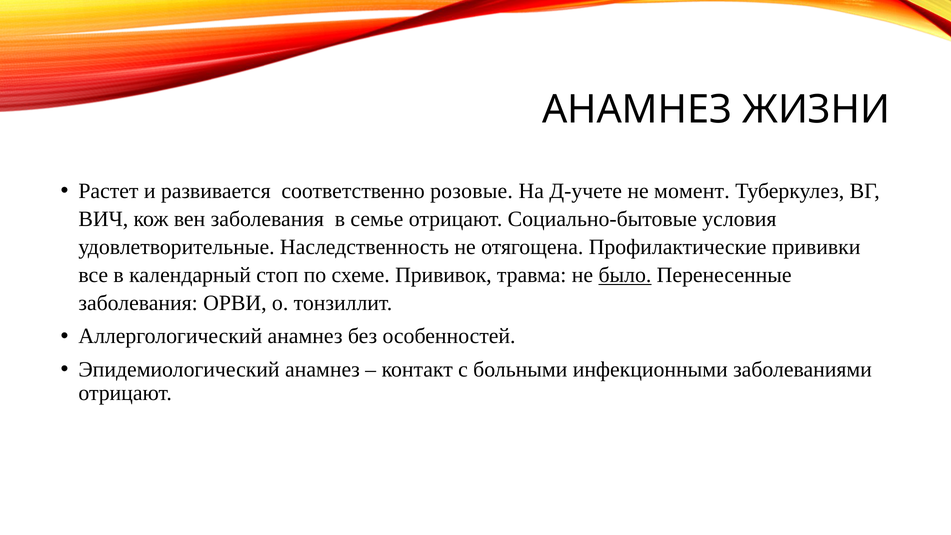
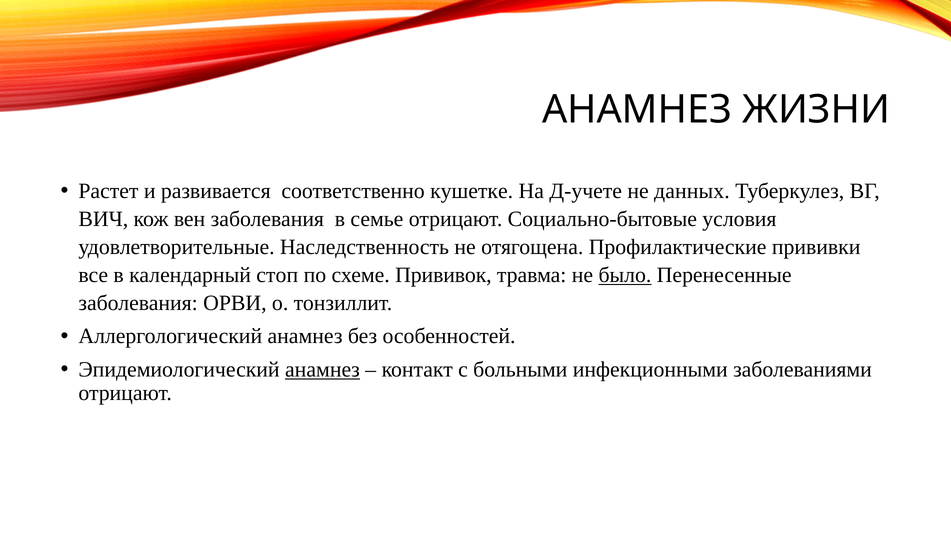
розовые: розовые -> кушетке
момент: момент -> данных
анамнез at (322, 370) underline: none -> present
